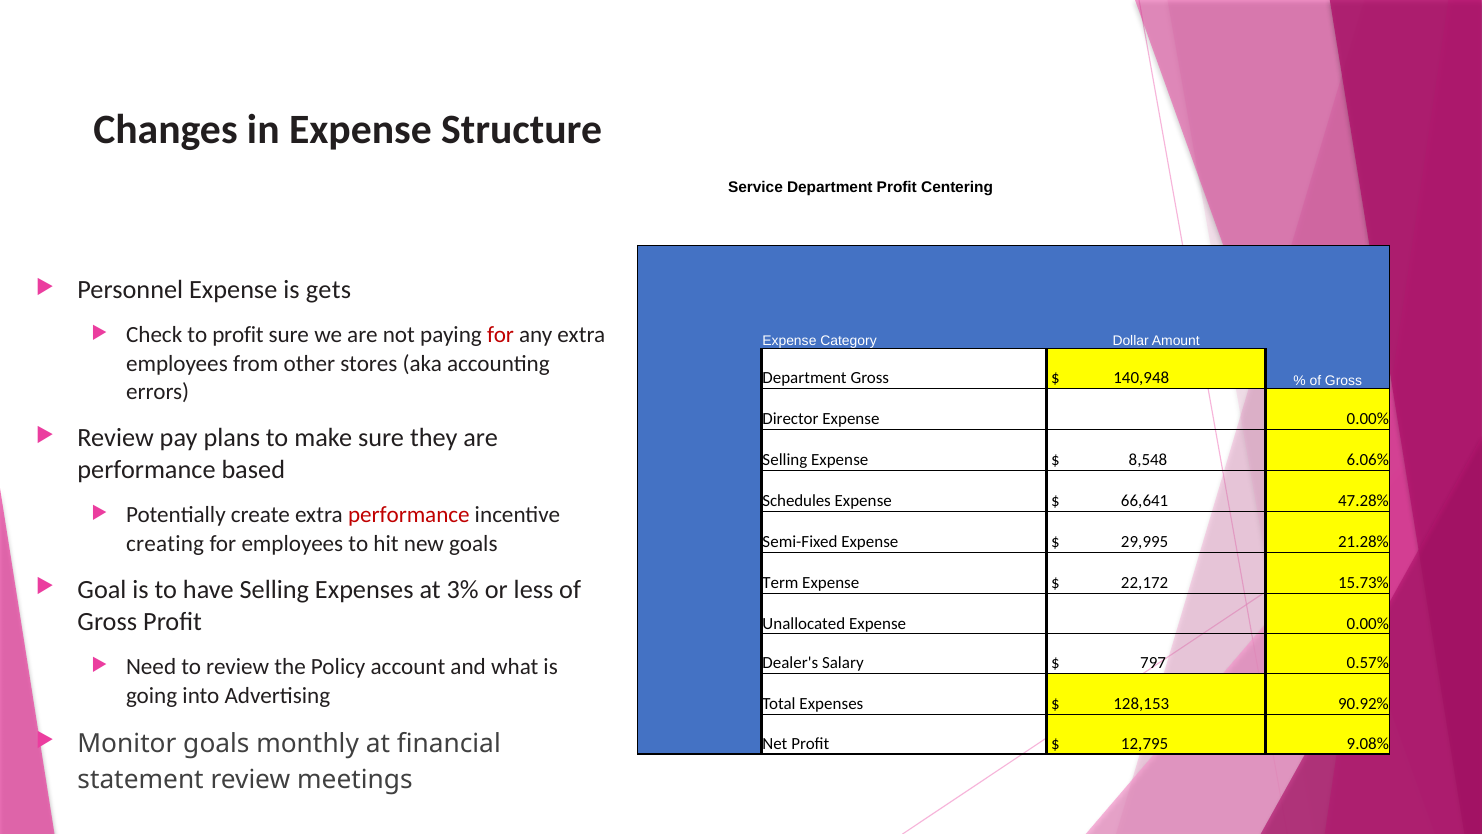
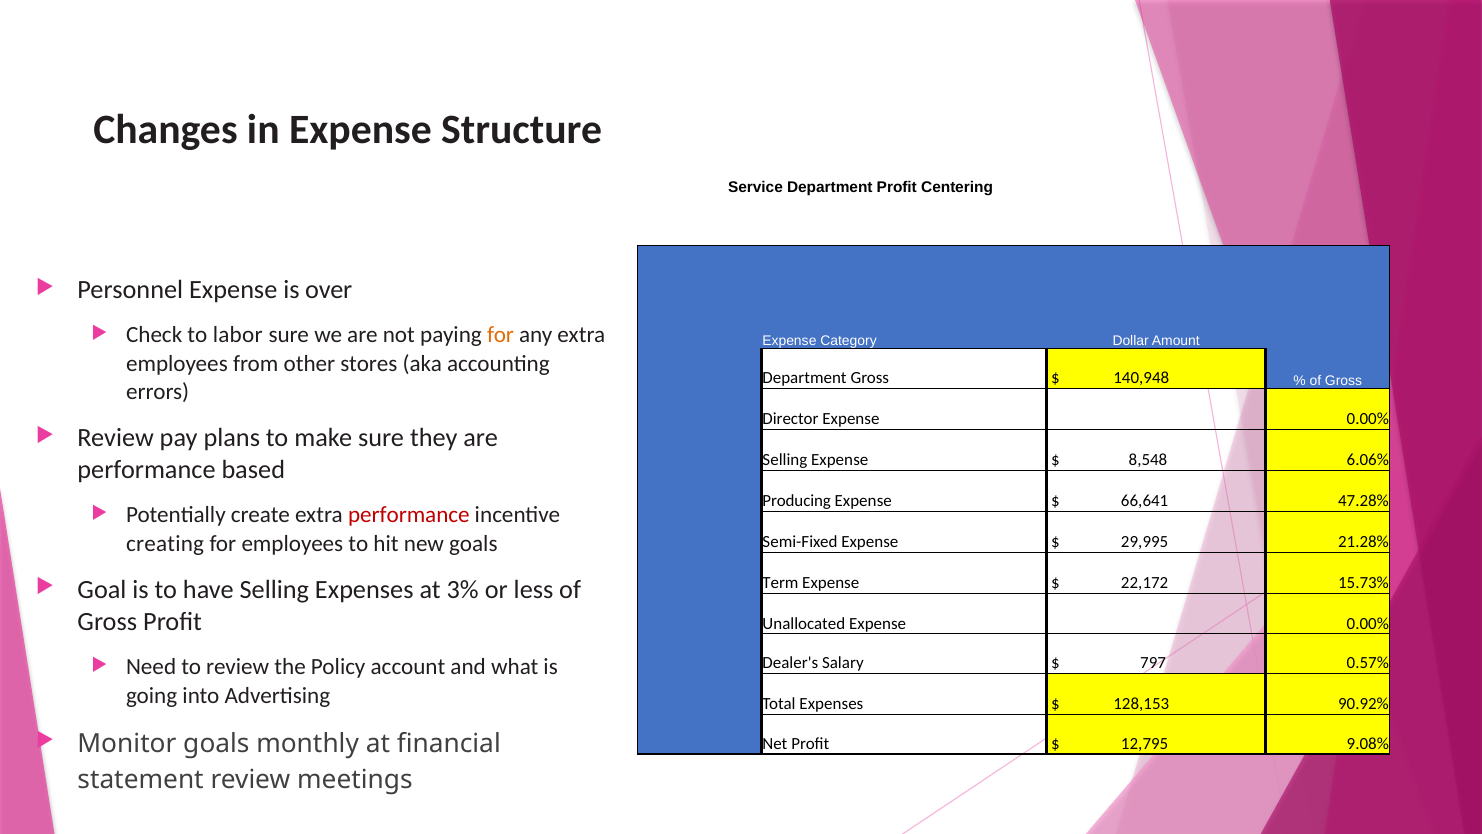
gets: gets -> over
to profit: profit -> labor
for at (500, 335) colour: red -> orange
Schedules: Schedules -> Producing
